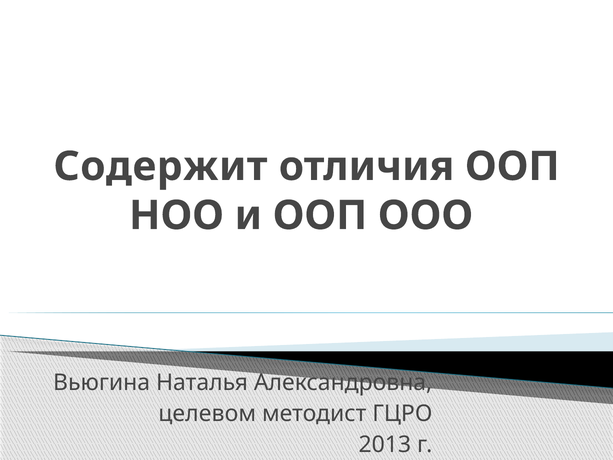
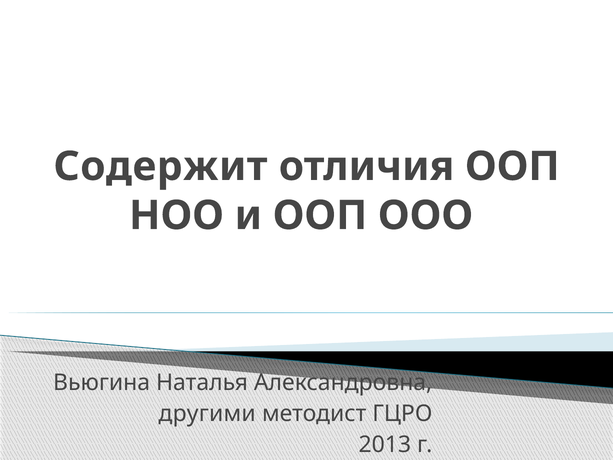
целевом: целевом -> другими
